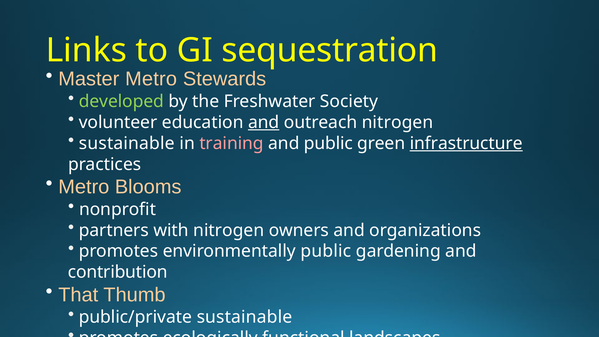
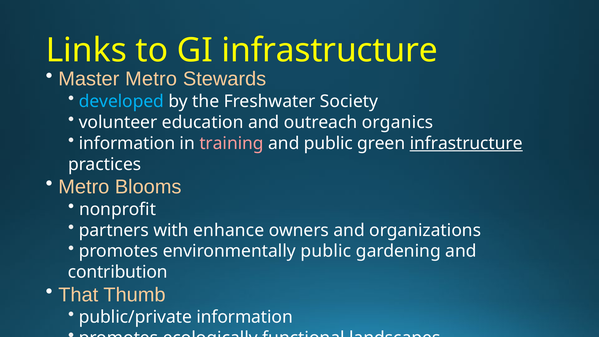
GI sequestration: sequestration -> infrastructure
developed colour: light green -> light blue
and at (264, 122) underline: present -> none
outreach nitrogen: nitrogen -> organics
sustainable at (127, 143): sustainable -> information
with nitrogen: nitrogen -> enhance
public/private sustainable: sustainable -> information
